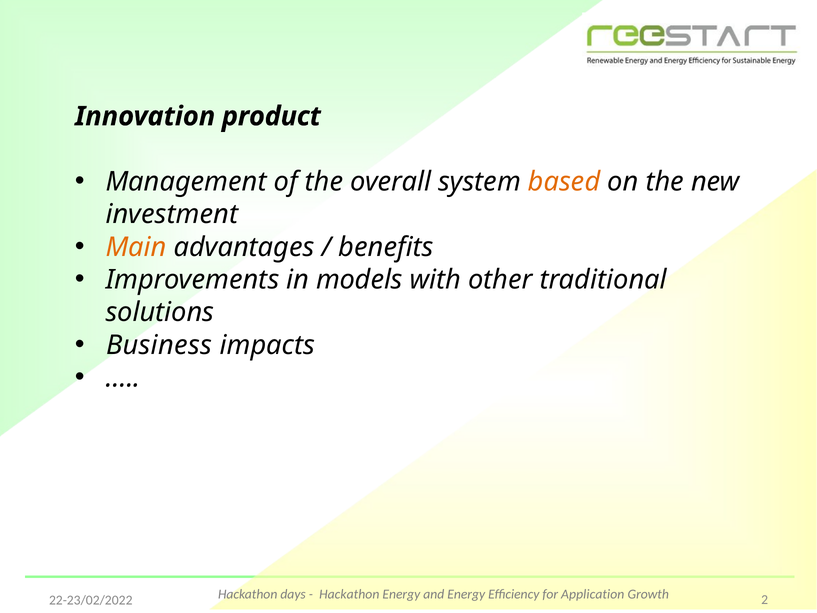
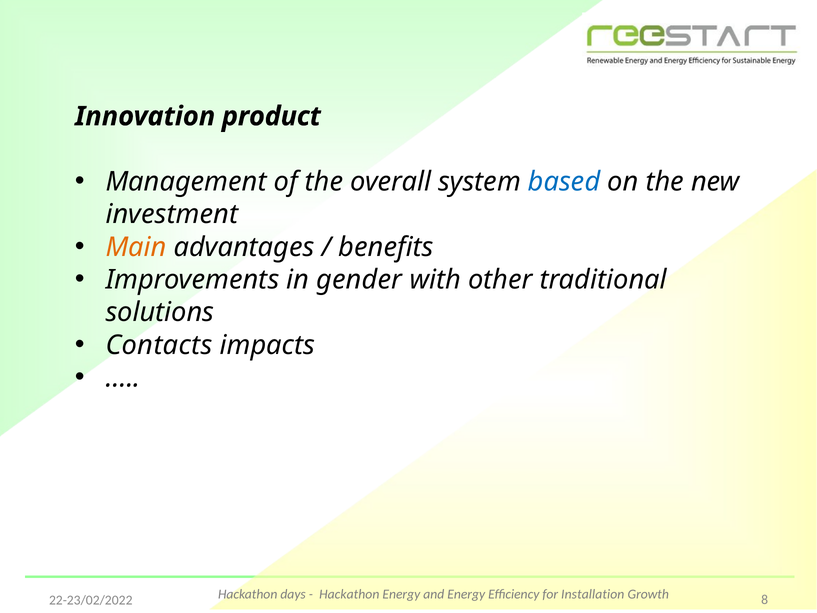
based colour: orange -> blue
models: models -> gender
Business: Business -> Contacts
Application: Application -> Installation
2: 2 -> 8
